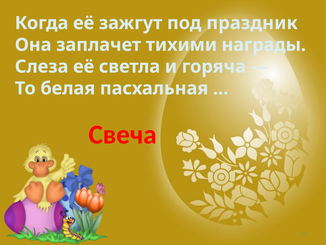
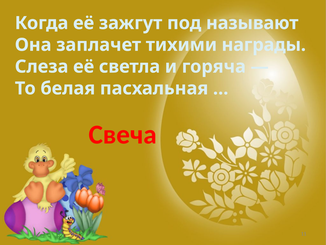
праздник: праздник -> называют
